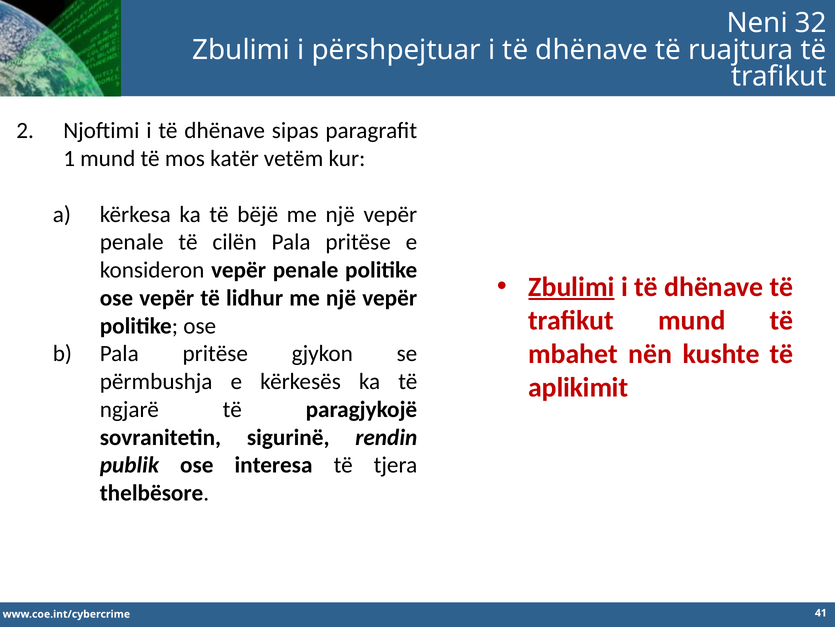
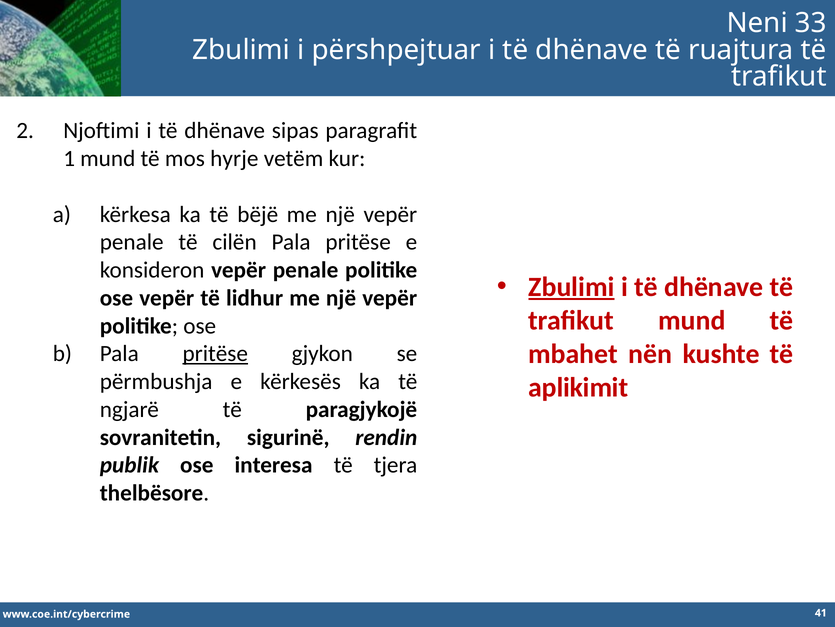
32: 32 -> 33
katër: katër -> hyrje
pritëse at (215, 353) underline: none -> present
